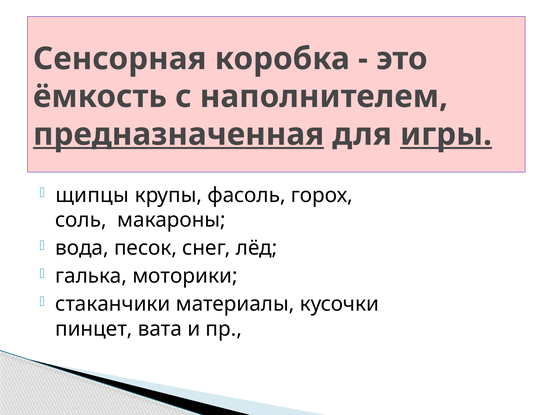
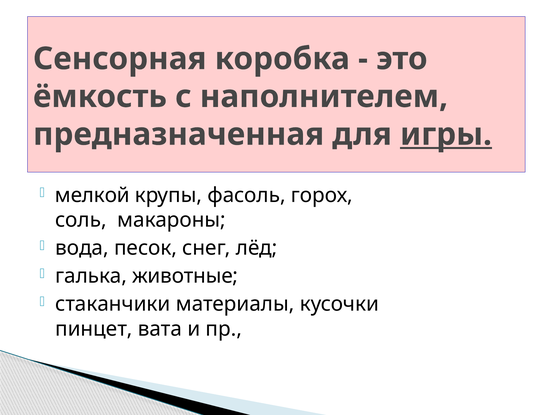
предназначенная underline: present -> none
щипцы: щипцы -> мелкой
моторики: моторики -> животные
